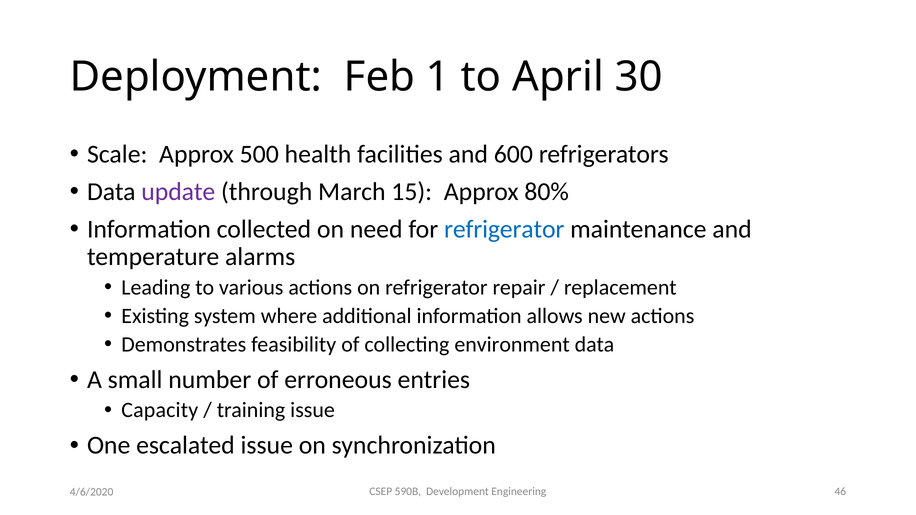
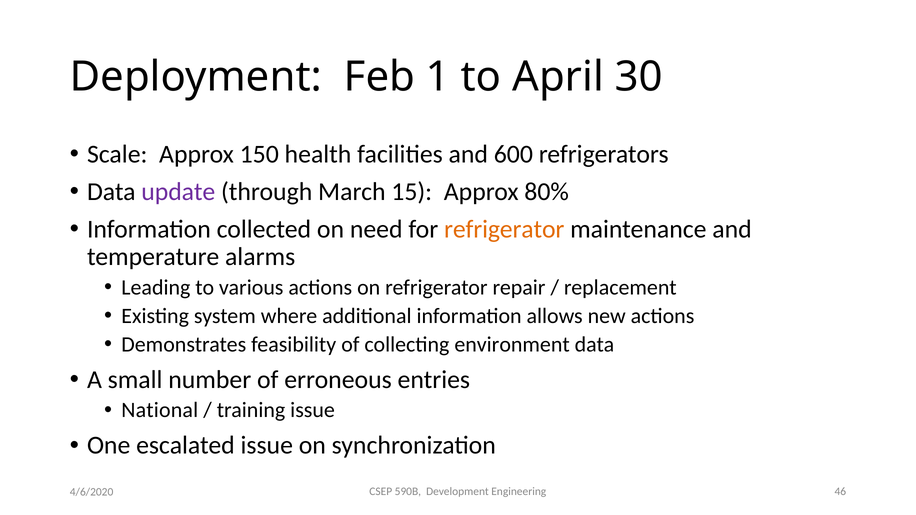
500: 500 -> 150
refrigerator at (504, 229) colour: blue -> orange
Capacity: Capacity -> National
